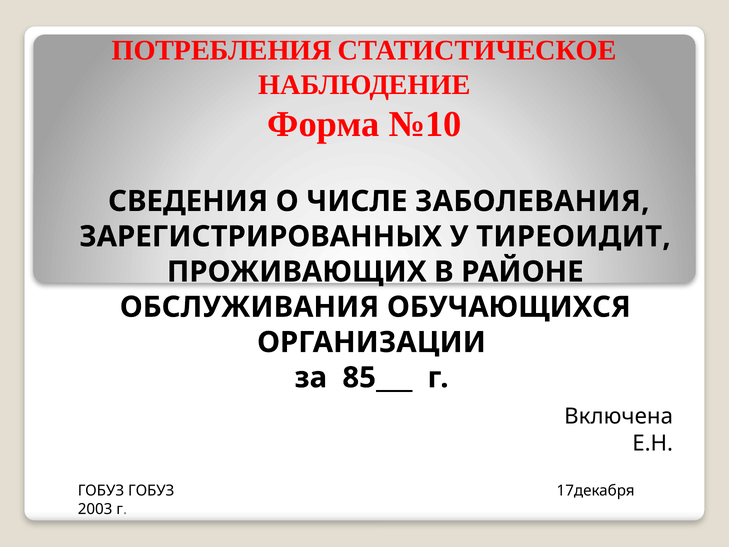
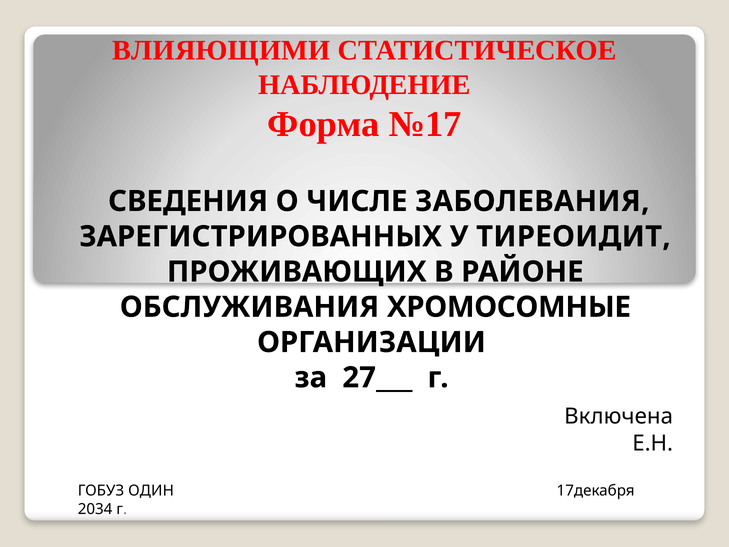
ПОТРЕБЛЕНИЯ: ПОТРЕБЛЕНИЯ -> ВЛИЯЮЩИМИ
№10: №10 -> №17
ОБУЧАЮЩИХСЯ: ОБУЧАЮЩИХСЯ -> ХРОМОСОМНЫЕ
85___: 85___ -> 27___
ГОБУЗ ГОБУЗ: ГОБУЗ -> ОДИН
2003: 2003 -> 2034
